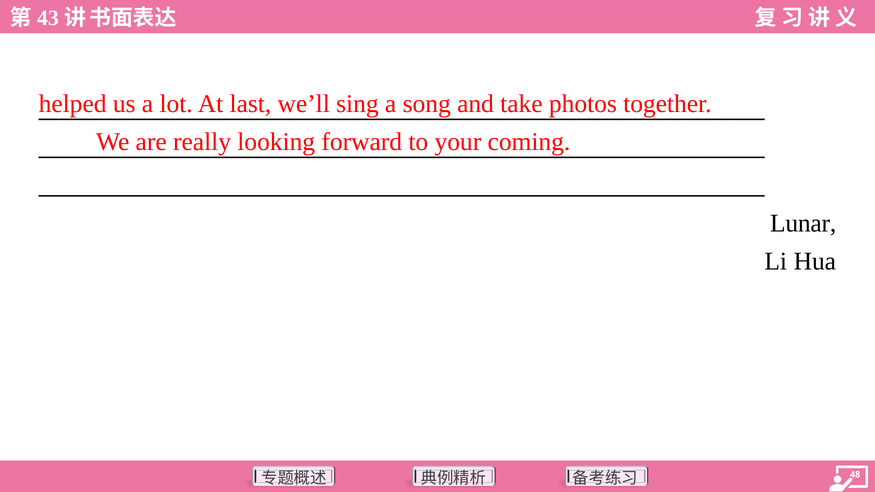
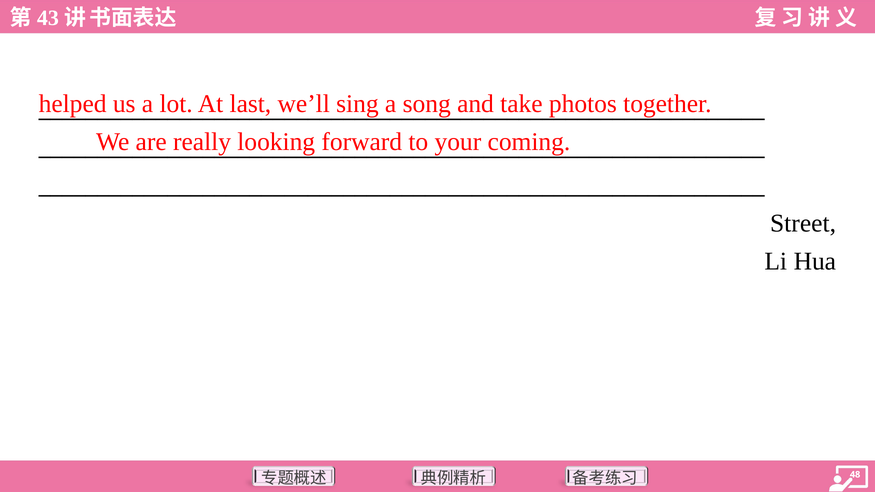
Lunar: Lunar -> Street
